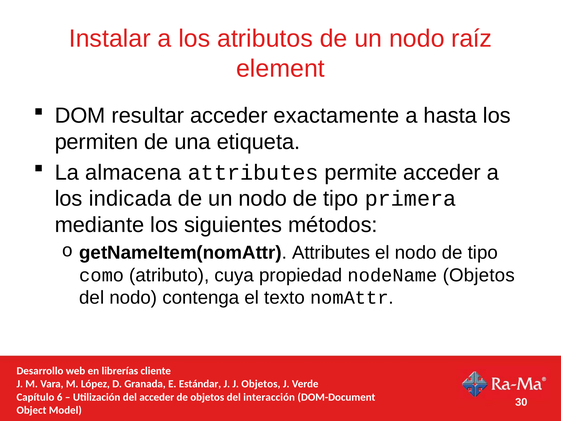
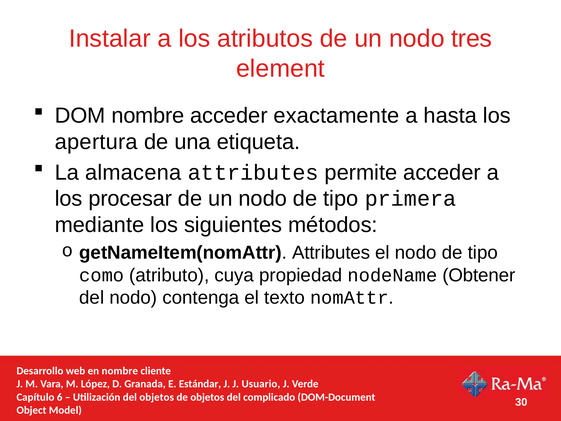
raíz: raíz -> tres
DOM resultar: resultar -> nombre
permiten: permiten -> apertura
indicada: indicada -> procesar
nodeName Objetos: Objetos -> Obtener
en librerías: librerías -> nombre
J Objetos: Objetos -> Usuario
del acceder: acceder -> objetos
interacción: interacción -> complicado
